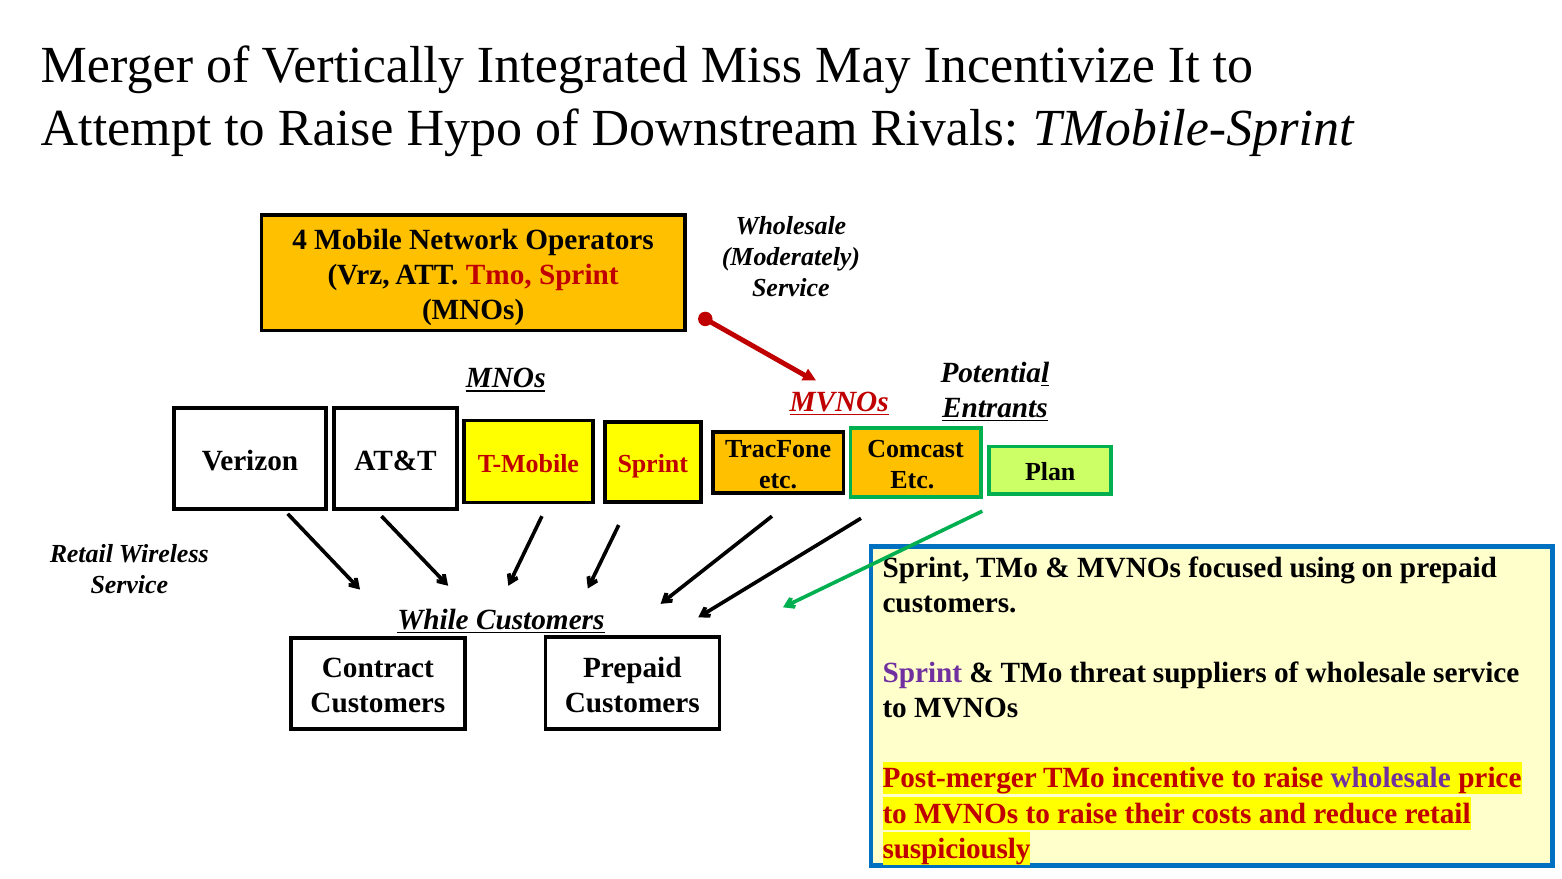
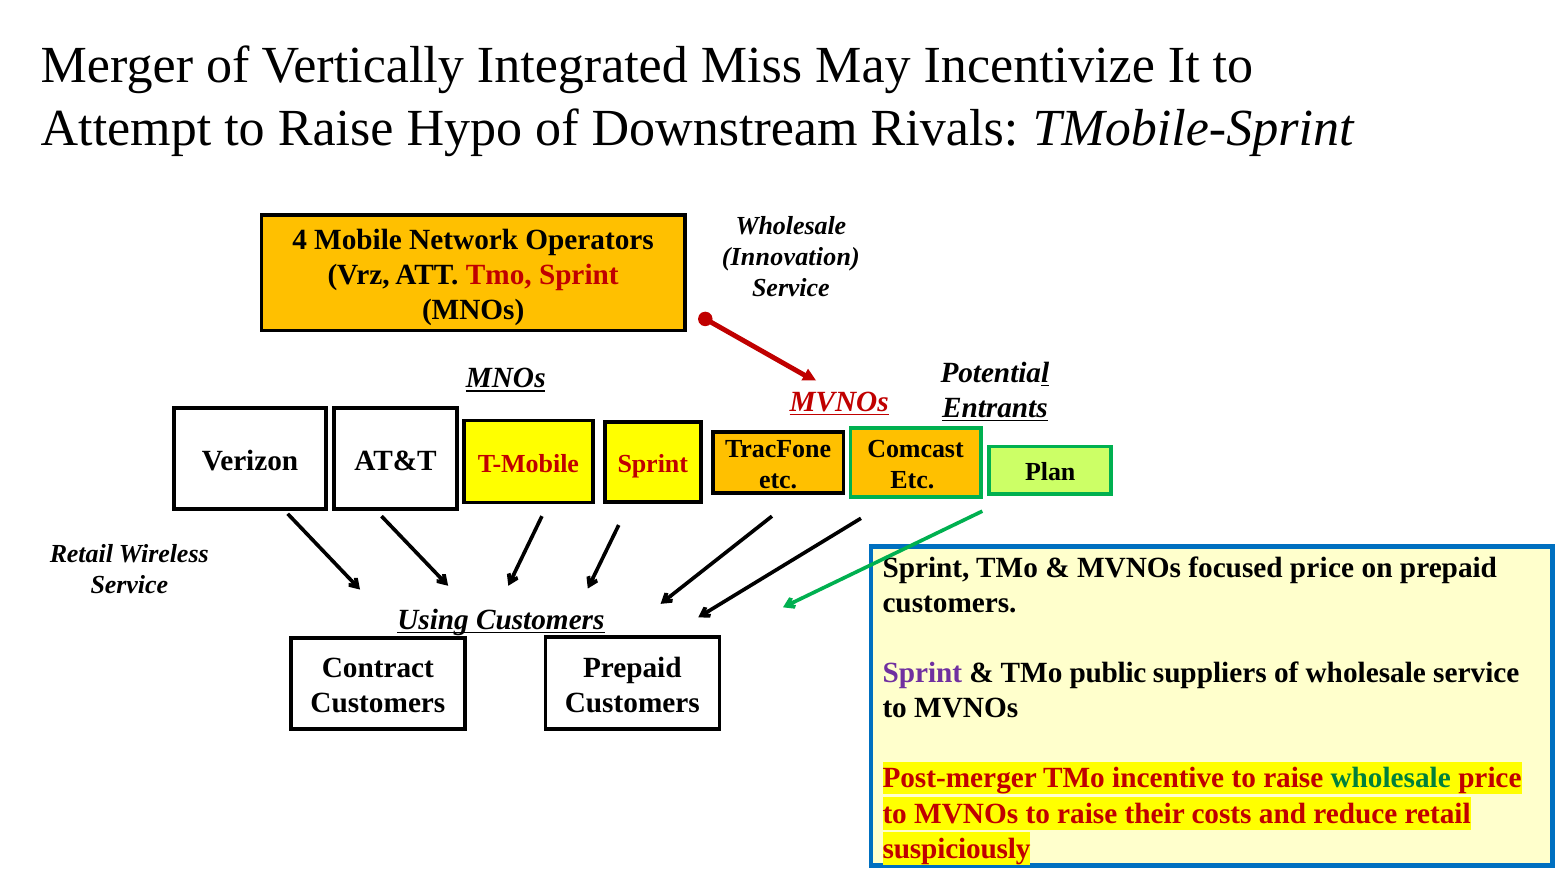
Moderately: Moderately -> Innovation
focused using: using -> price
While: While -> Using
threat: threat -> public
wholesale at (1391, 778) colour: purple -> green
